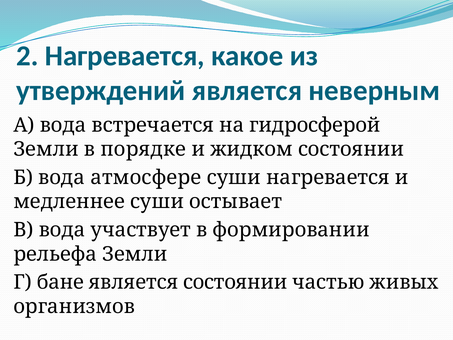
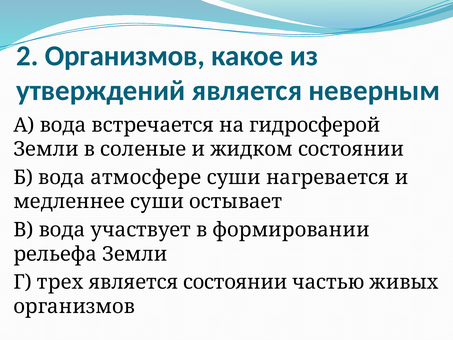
2 Нагревается: Нагревается -> Организмов
порядке: порядке -> соленые
бане: бане -> трех
